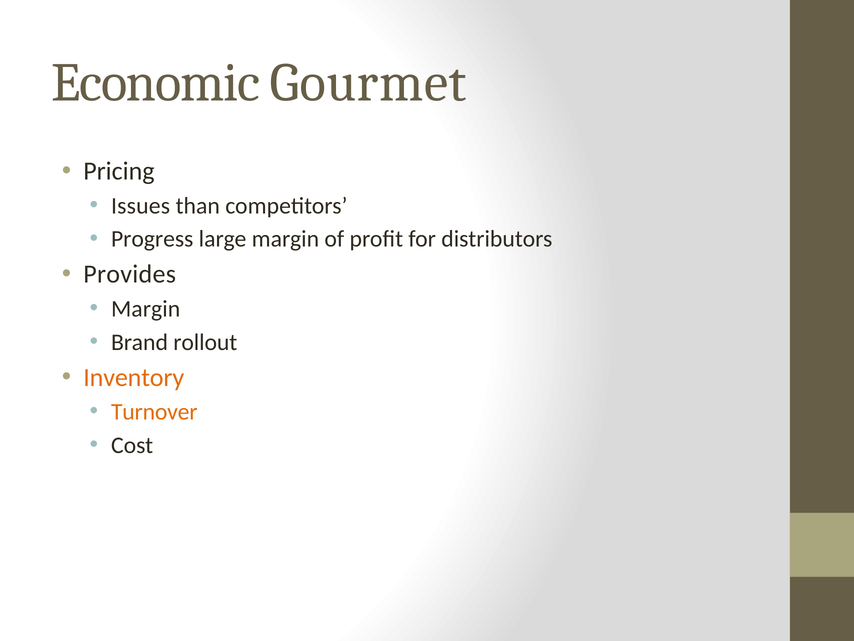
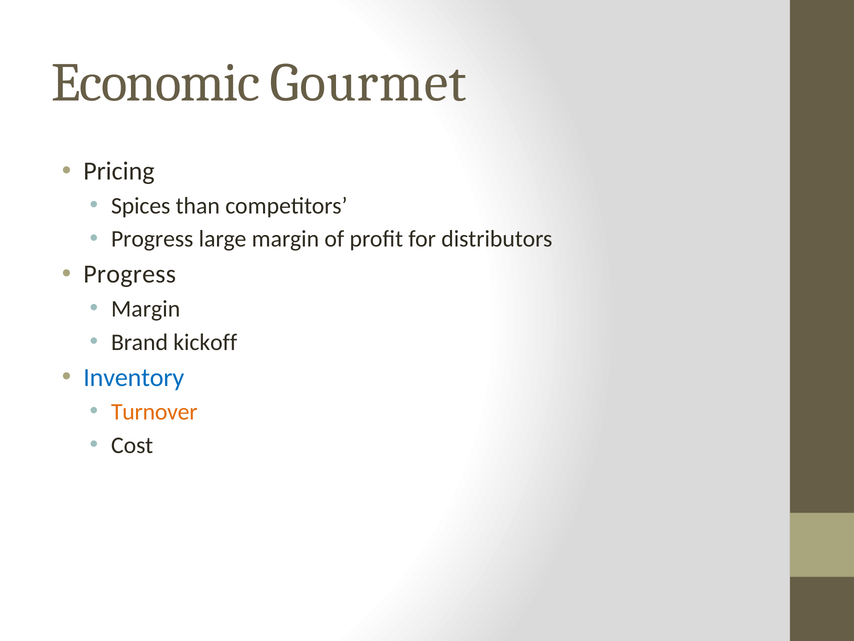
Issues: Issues -> Spices
Provides at (130, 274): Provides -> Progress
rollout: rollout -> kickoff
Inventory colour: orange -> blue
